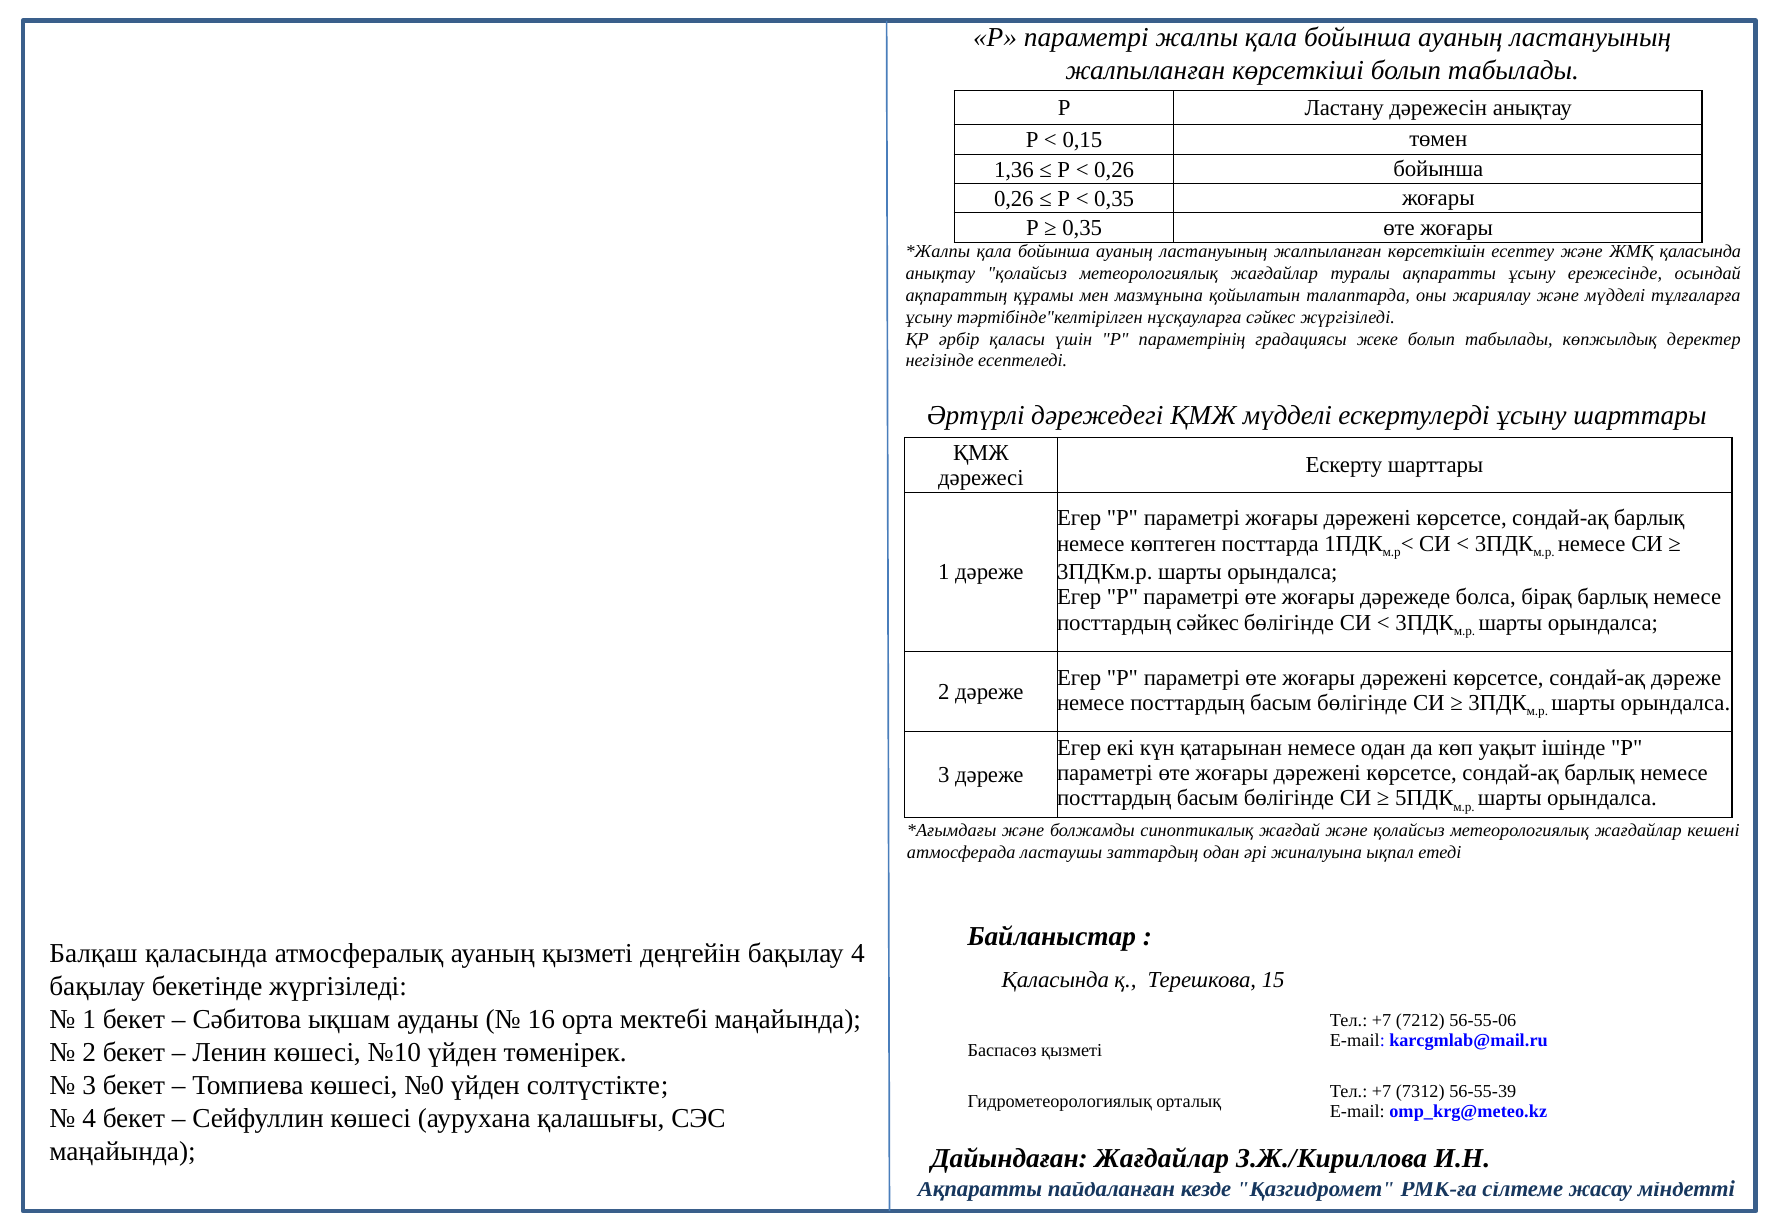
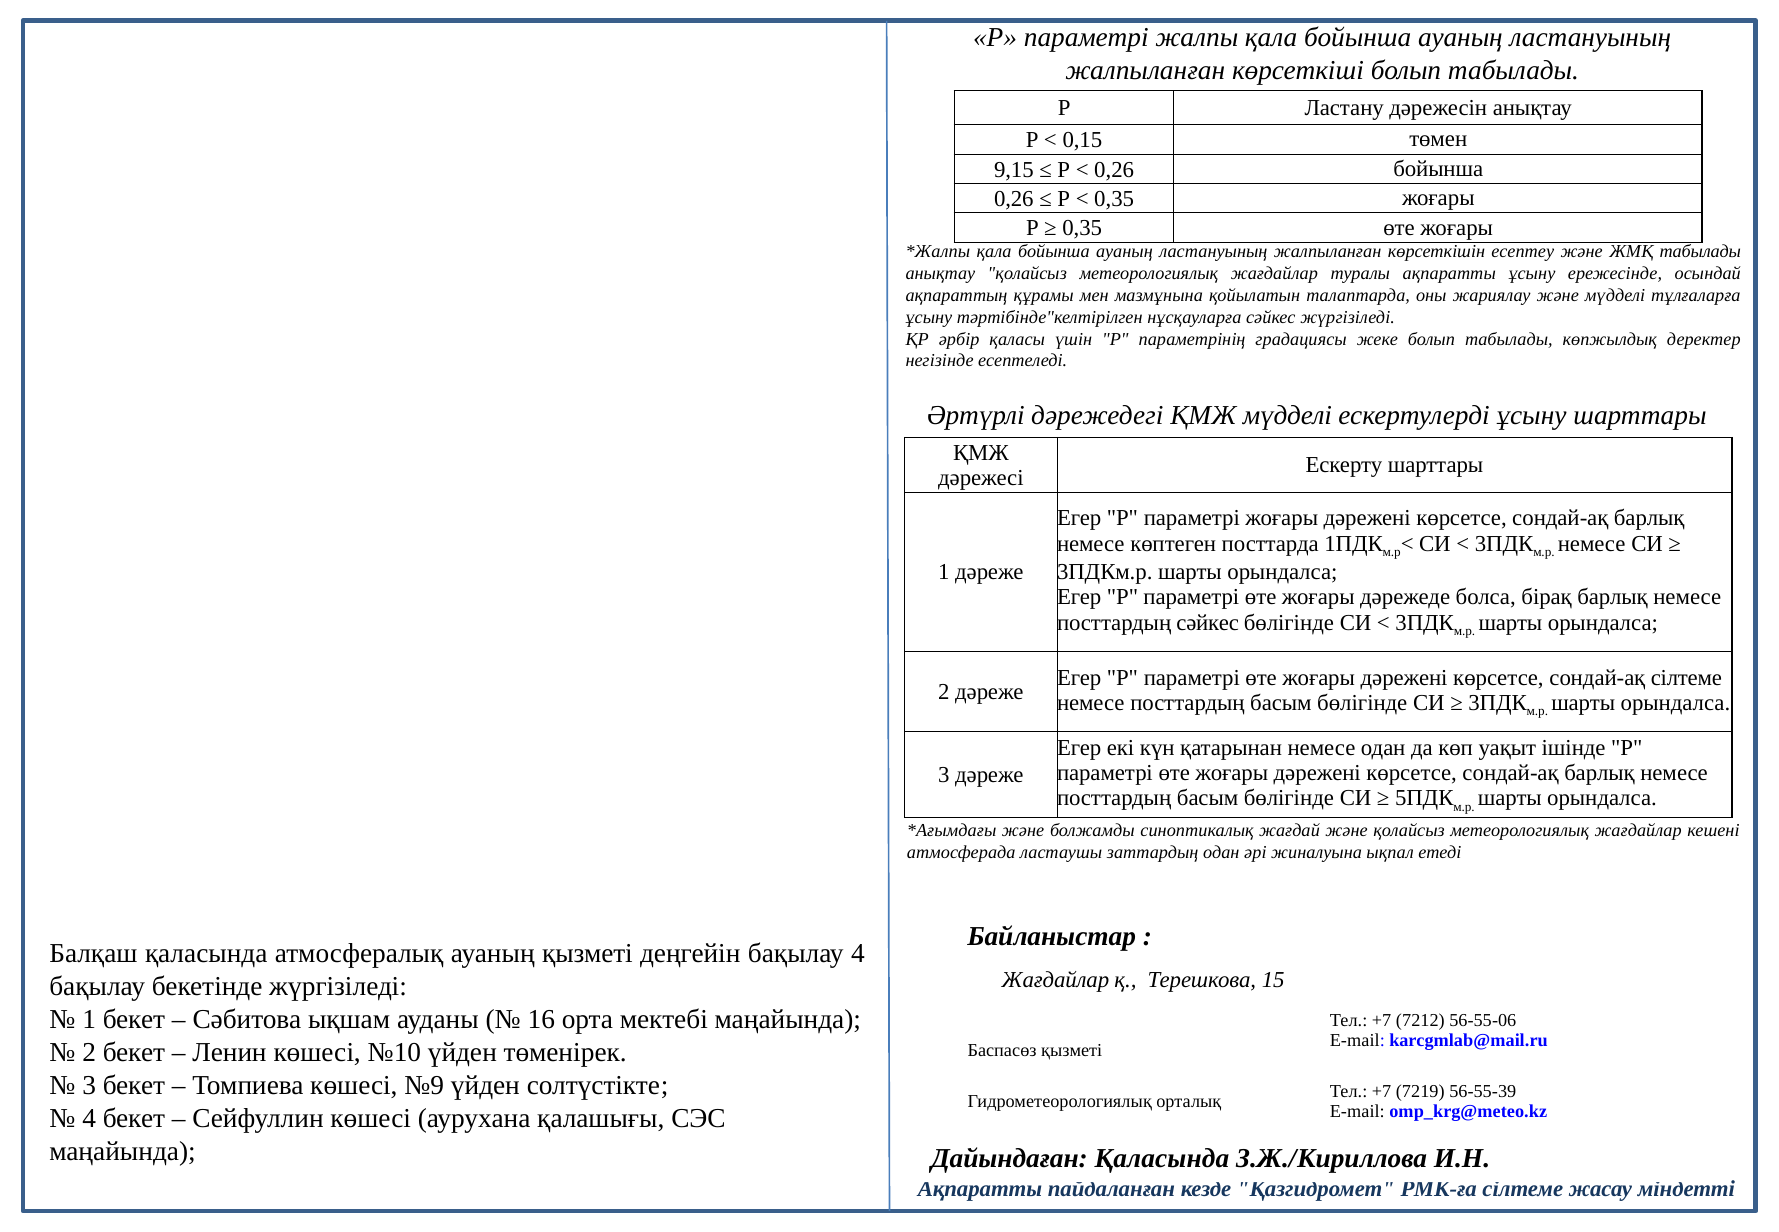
1,36: 1,36 -> 9,15
ЖМҚ қаласында: қаласында -> табылады
сондай-ақ дәреже: дәреже -> сілтеме
Қаласында at (1055, 979): Қаласында -> Жағдайлар
№0: №0 -> №9
7312: 7312 -> 7219
Дайындаған Жағдайлар: Жағдайлар -> Қаласында
